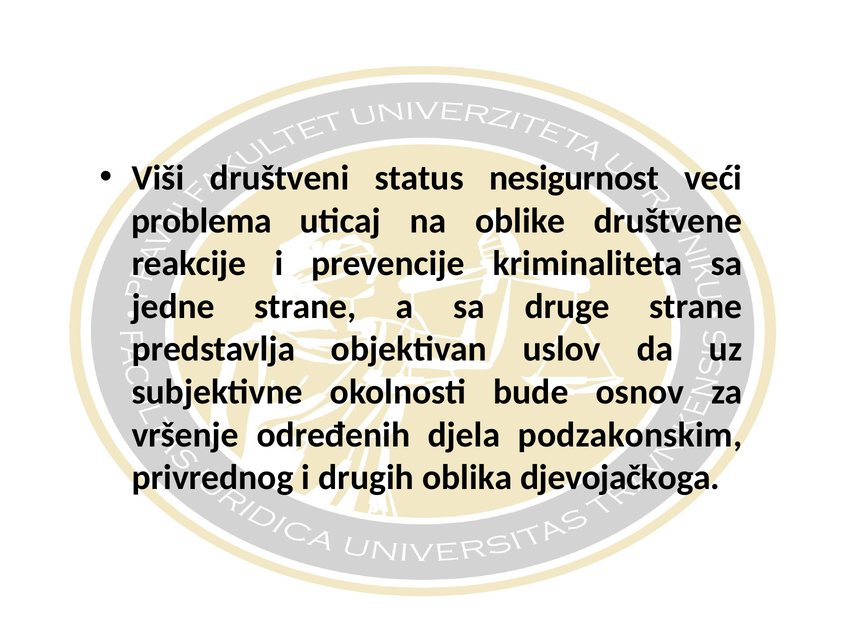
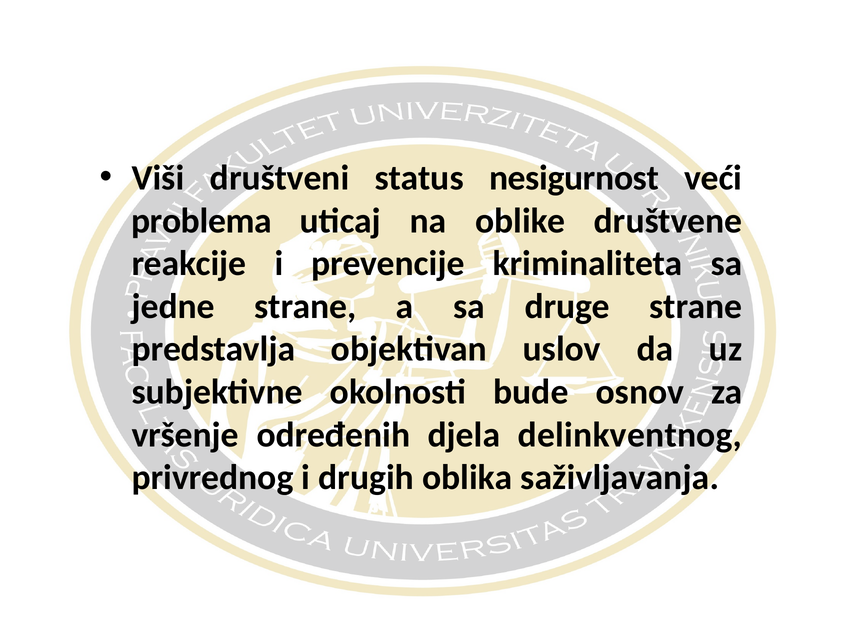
podzakonskim: podzakonskim -> delinkventnog
djevojačkoga: djevojačkoga -> saživljavanja
